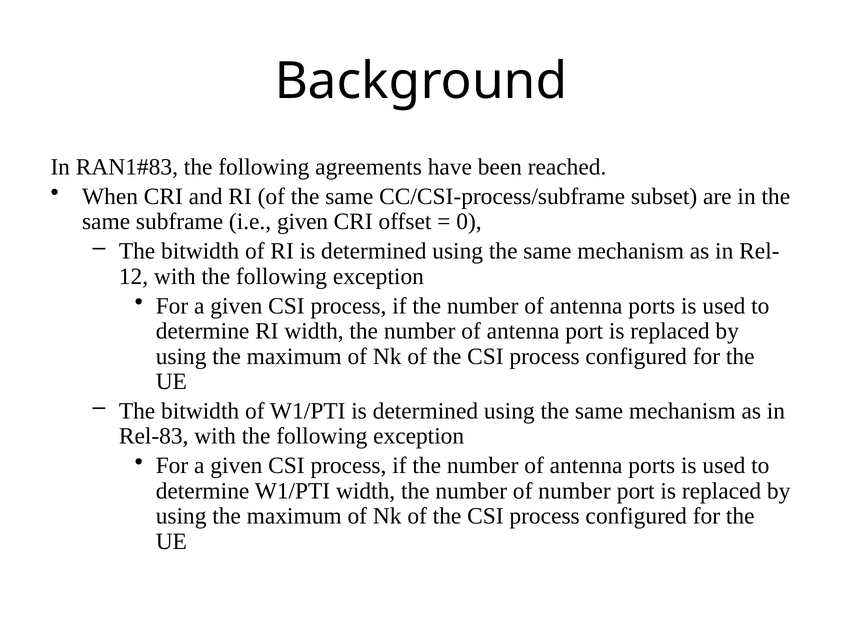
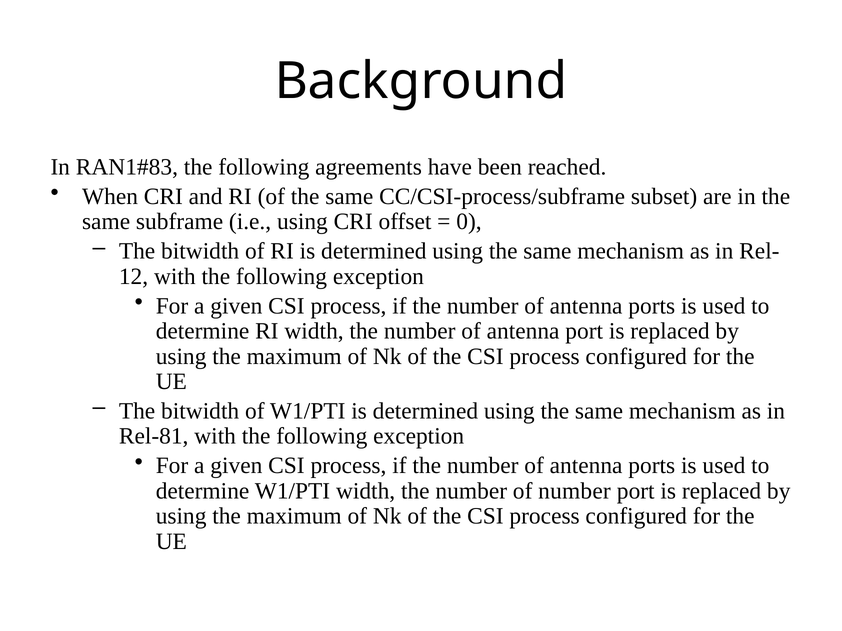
i.e given: given -> using
Rel-83: Rel-83 -> Rel-81
